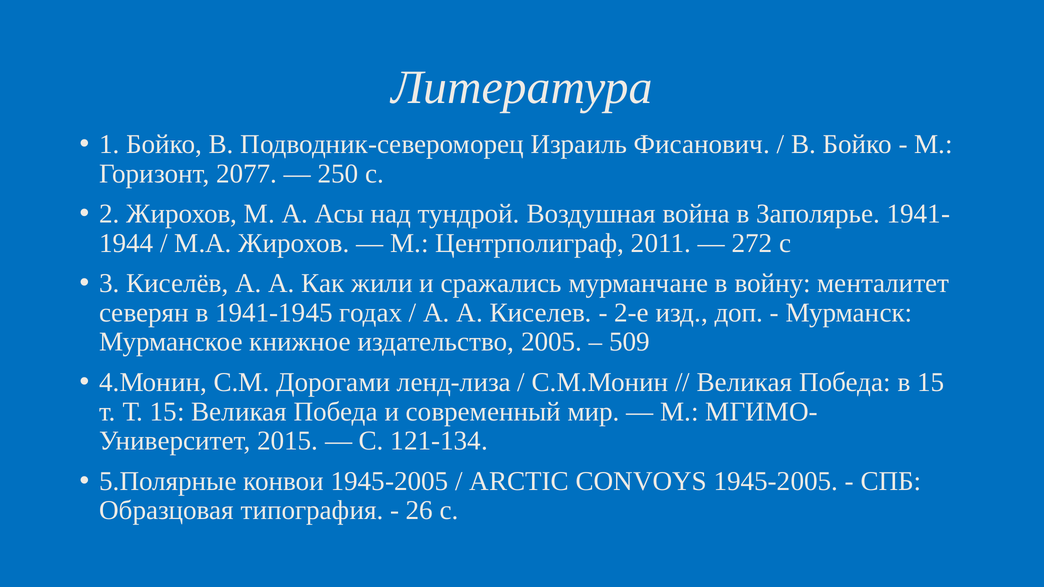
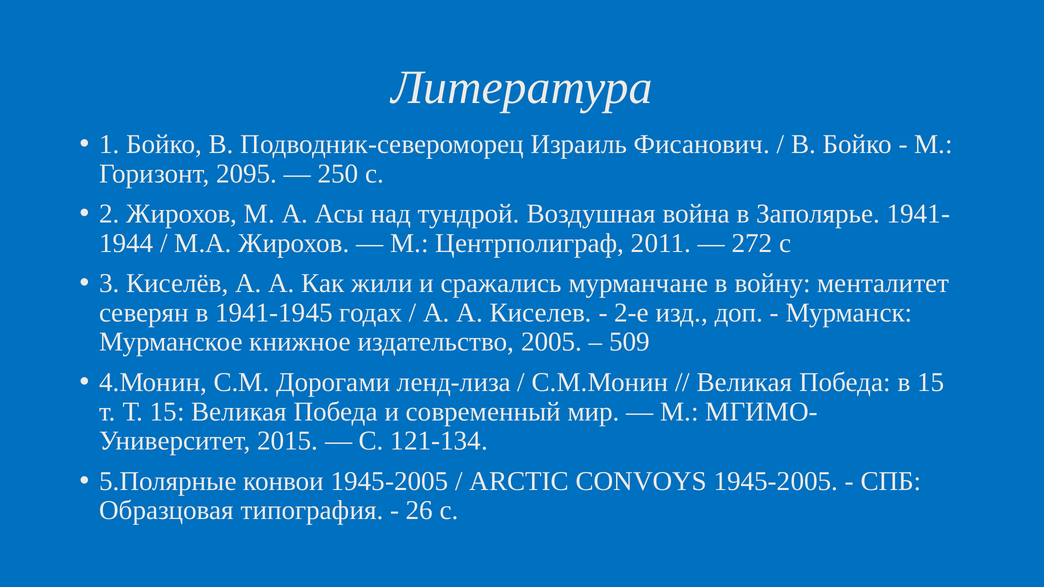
2077: 2077 -> 2095
